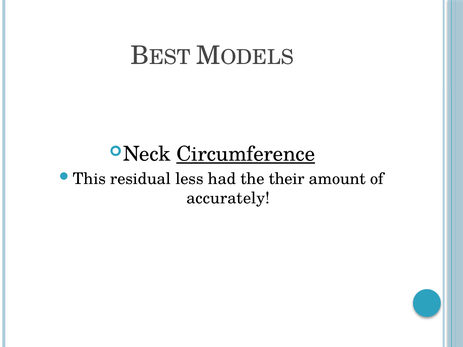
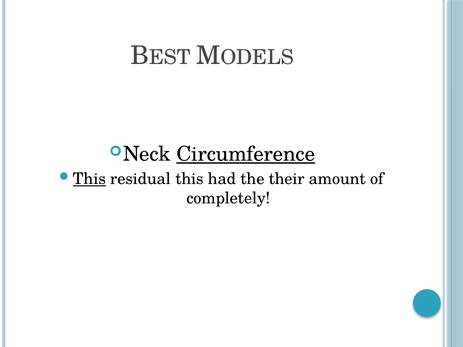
This at (89, 179) underline: none -> present
residual less: less -> this
accurately: accurately -> completely
